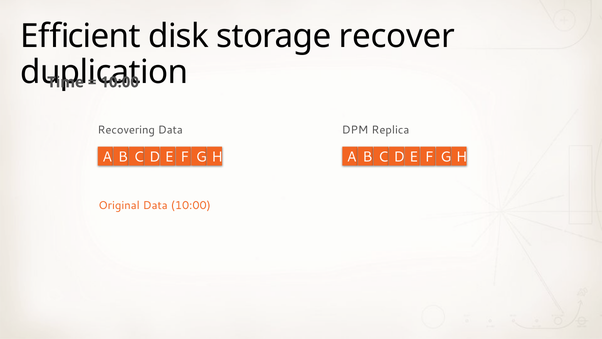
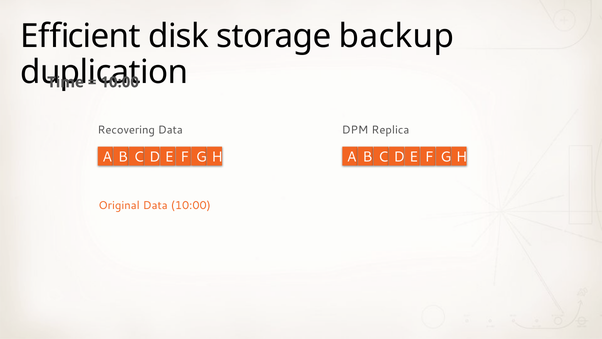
recover: recover -> backup
